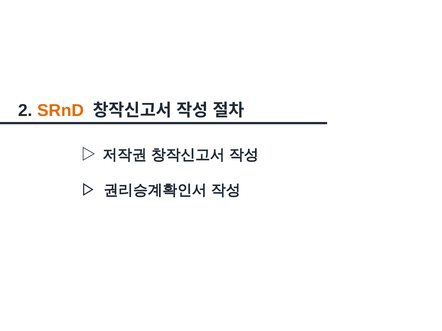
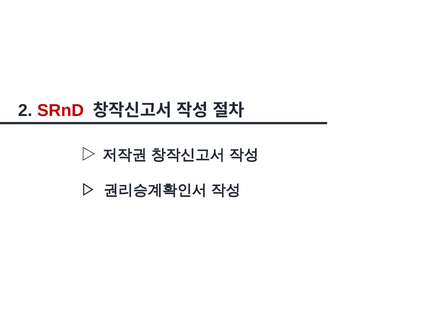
SRnD colour: orange -> red
